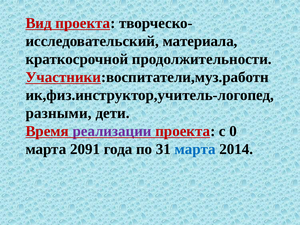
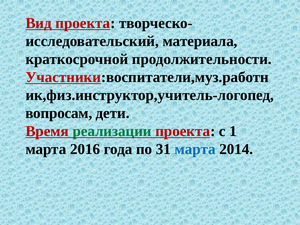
разными: разными -> вопросам
реализации colour: purple -> green
0: 0 -> 1
2091: 2091 -> 2016
